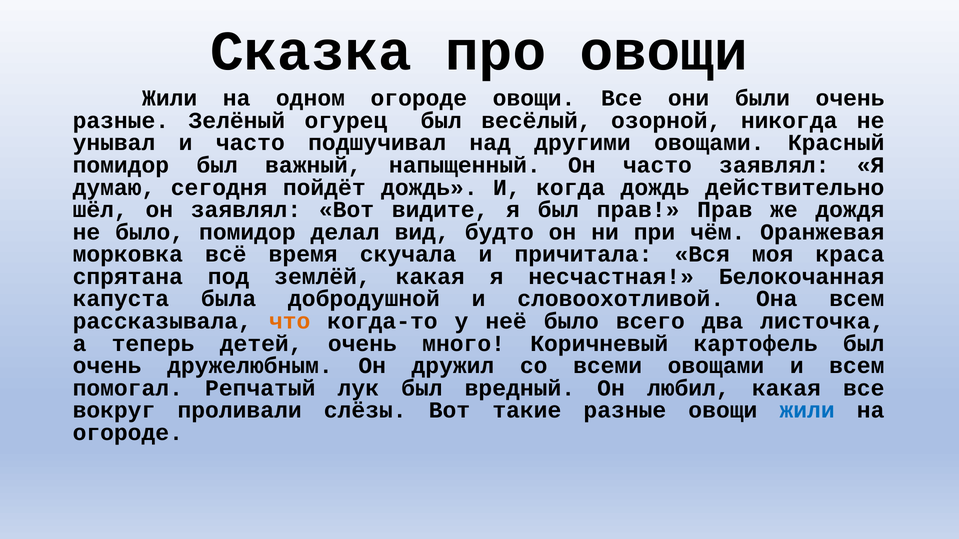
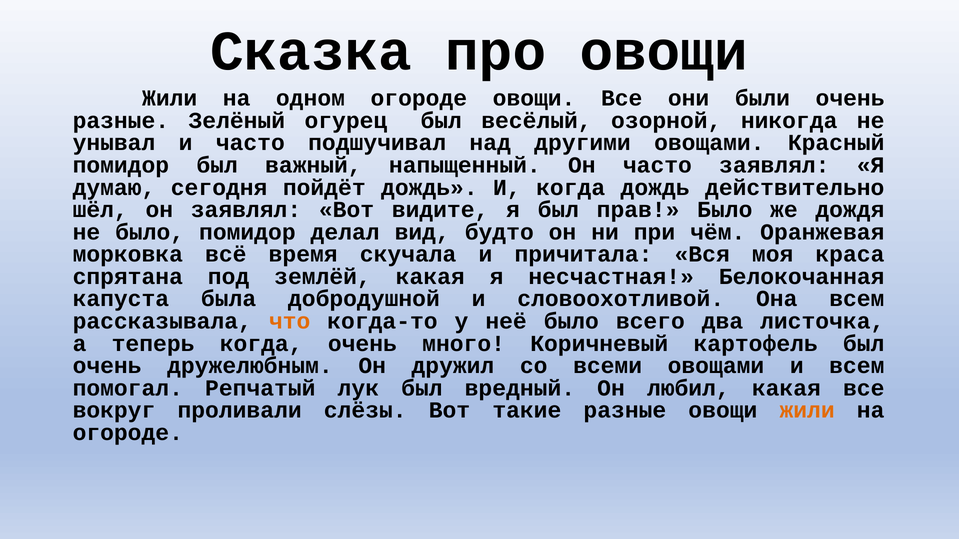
прав Прав: Прав -> Было
теперь детей: детей -> когда
жили at (807, 411) colour: blue -> orange
